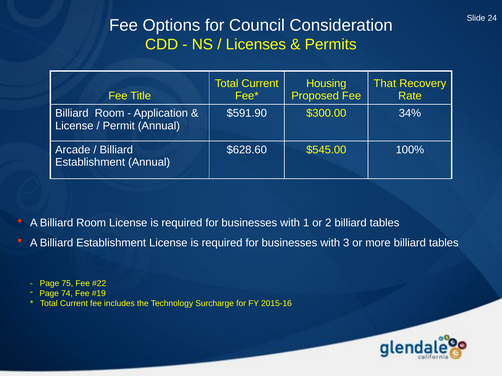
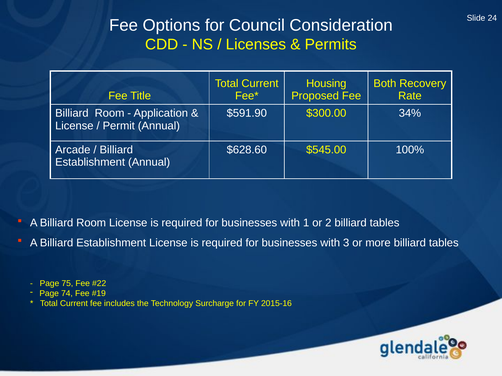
That: That -> Both
